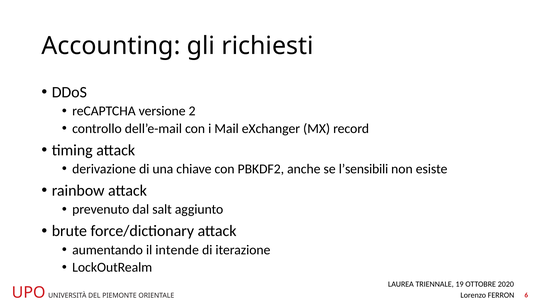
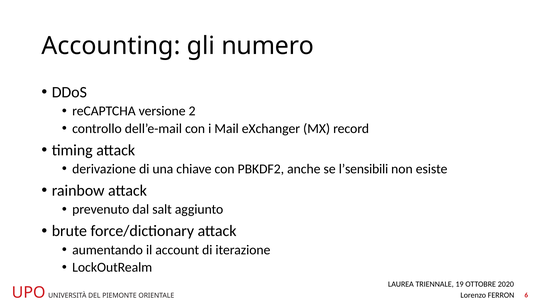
richiesti: richiesti -> numero
intende: intende -> account
